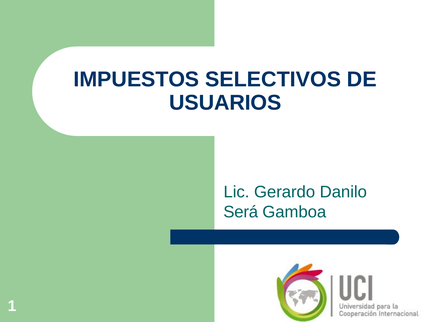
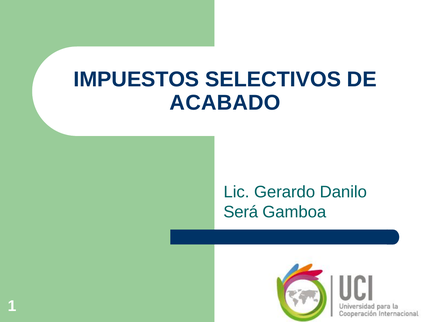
USUARIOS: USUARIOS -> ACABADO
